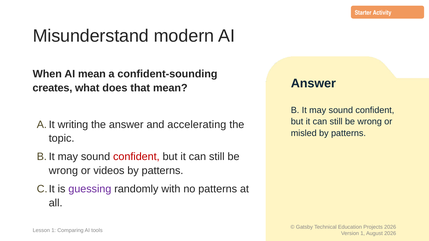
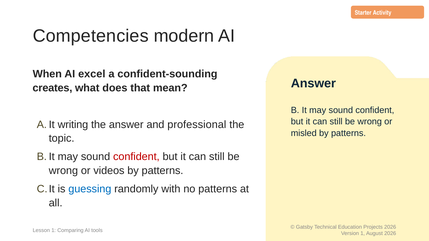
Misunderstand: Misunderstand -> Competencies
AI mean: mean -> excel
accelerating: accelerating -> professional
guessing colour: purple -> blue
